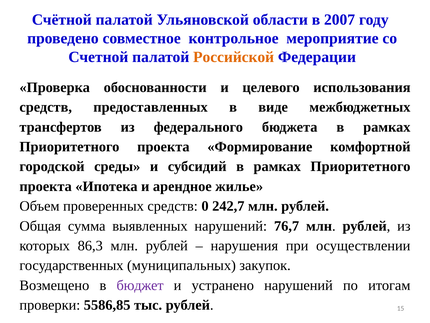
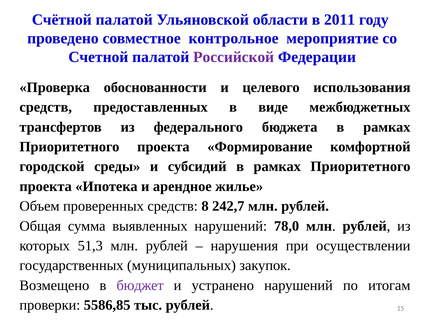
2007: 2007 -> 2011
Российской colour: orange -> purple
0: 0 -> 8
76,7: 76,7 -> 78,0
86,3: 86,3 -> 51,3
